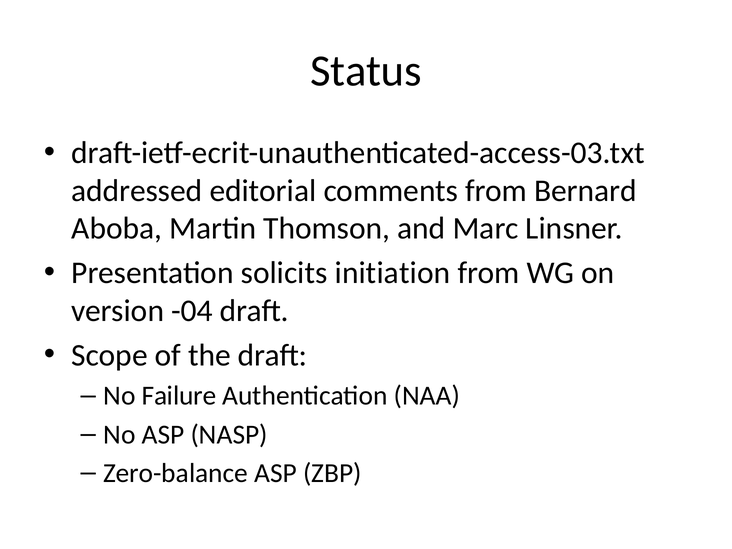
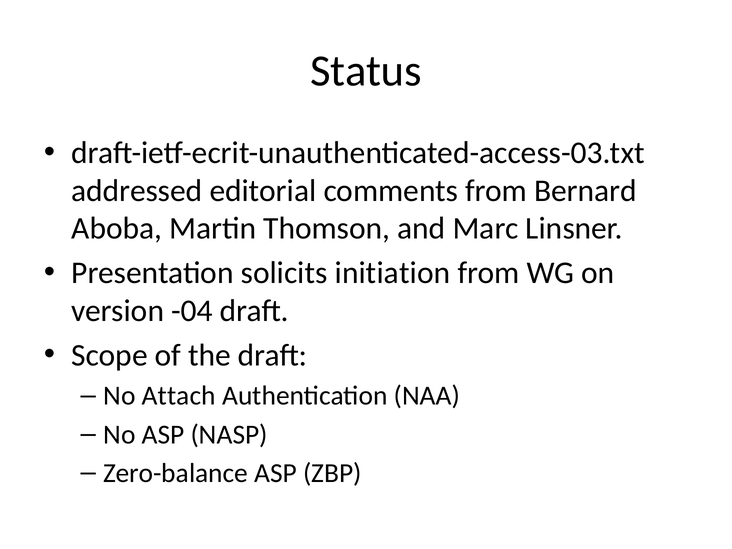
Failure: Failure -> Attach
